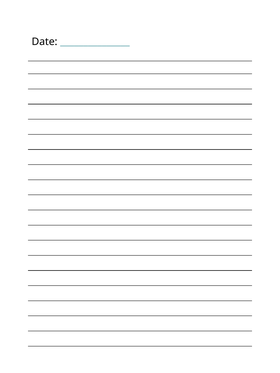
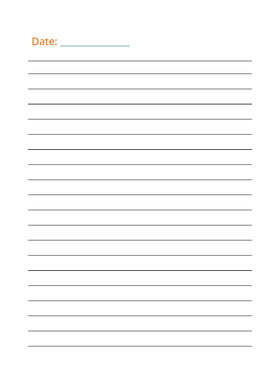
Date colour: black -> orange
